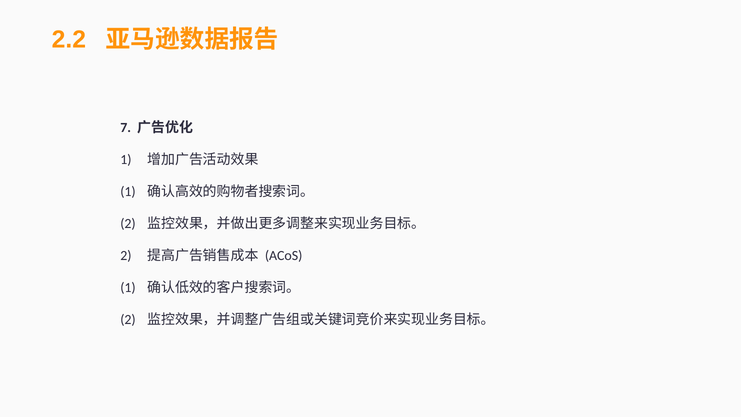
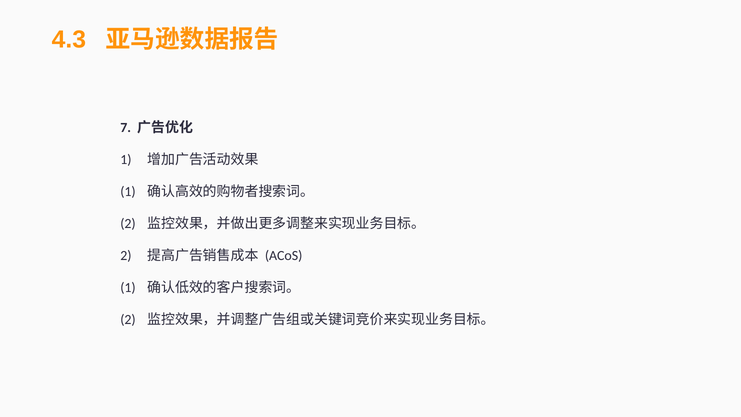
2.2: 2.2 -> 4.3
